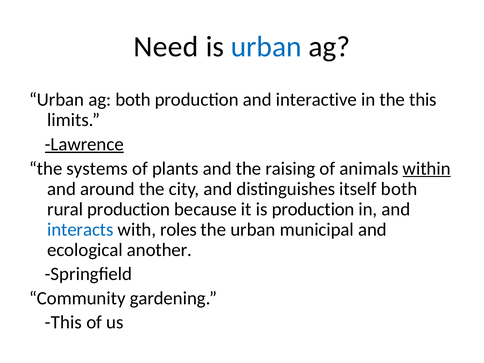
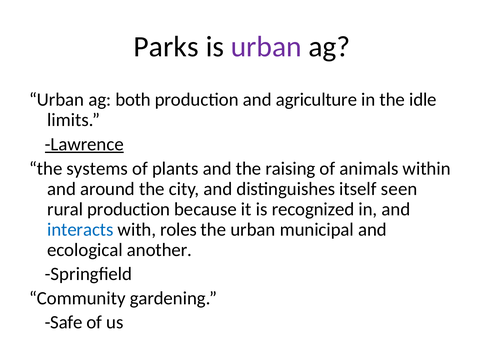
Need: Need -> Parks
urban at (266, 47) colour: blue -> purple
interactive: interactive -> agriculture
the this: this -> idle
within underline: present -> none
itself both: both -> seen
is production: production -> recognized
This at (63, 322): This -> Safe
